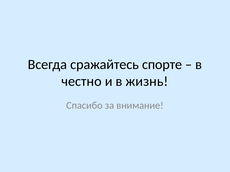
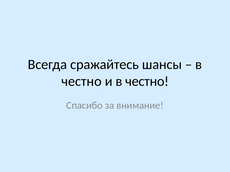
спорте: спорте -> шансы
и в жизнь: жизнь -> честно
